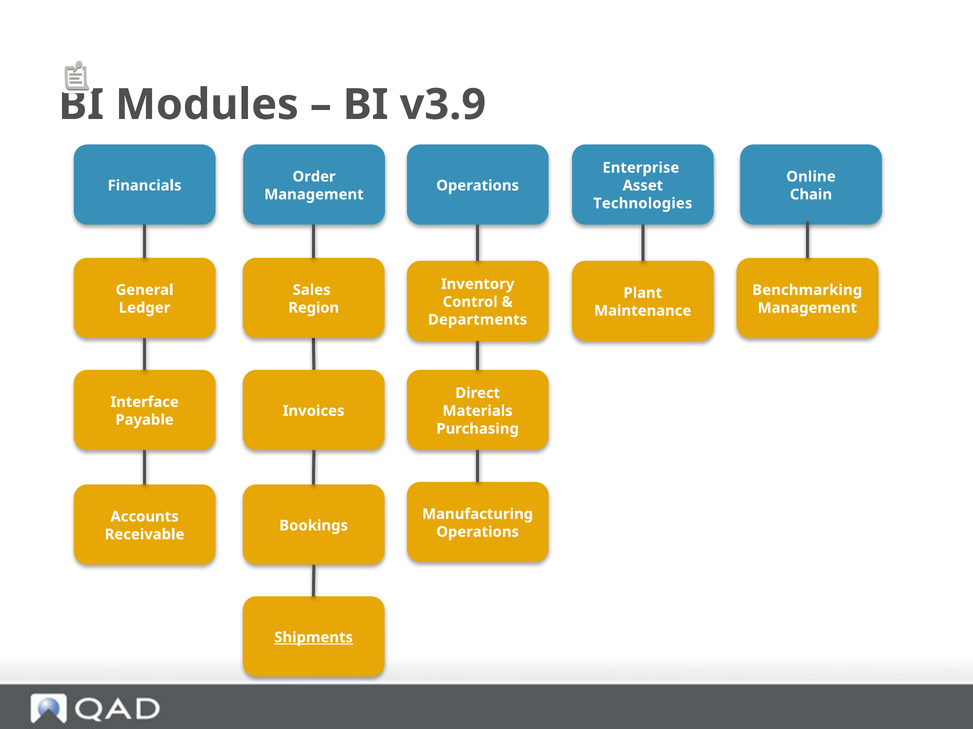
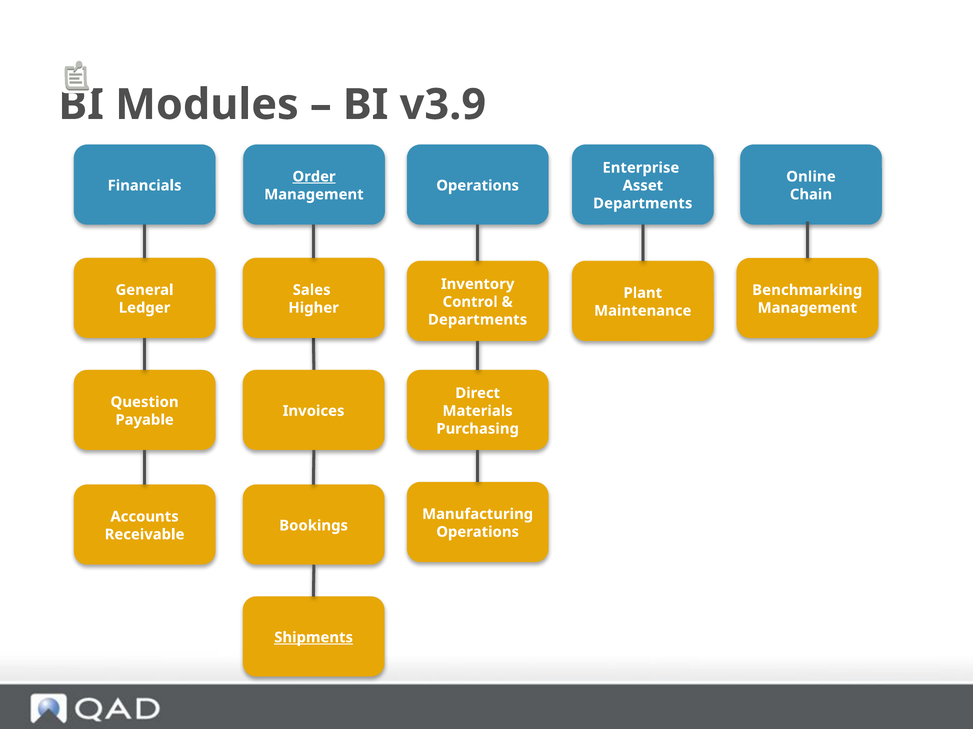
Order underline: none -> present
Technologies at (643, 204): Technologies -> Departments
Region: Region -> Higher
Interface: Interface -> Question
